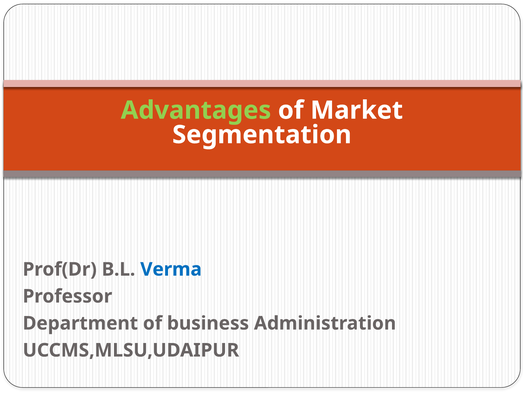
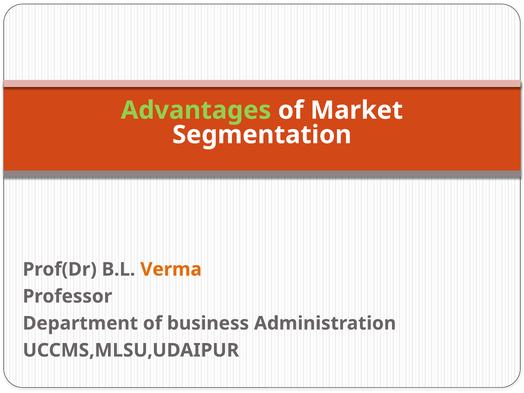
Verma colour: blue -> orange
